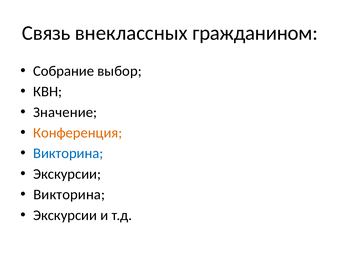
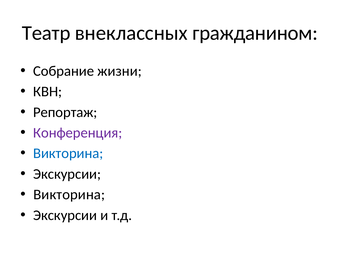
Связь: Связь -> Театр
выбор: выбор -> жизни
Значение: Значение -> Репортаж
Конференция colour: orange -> purple
